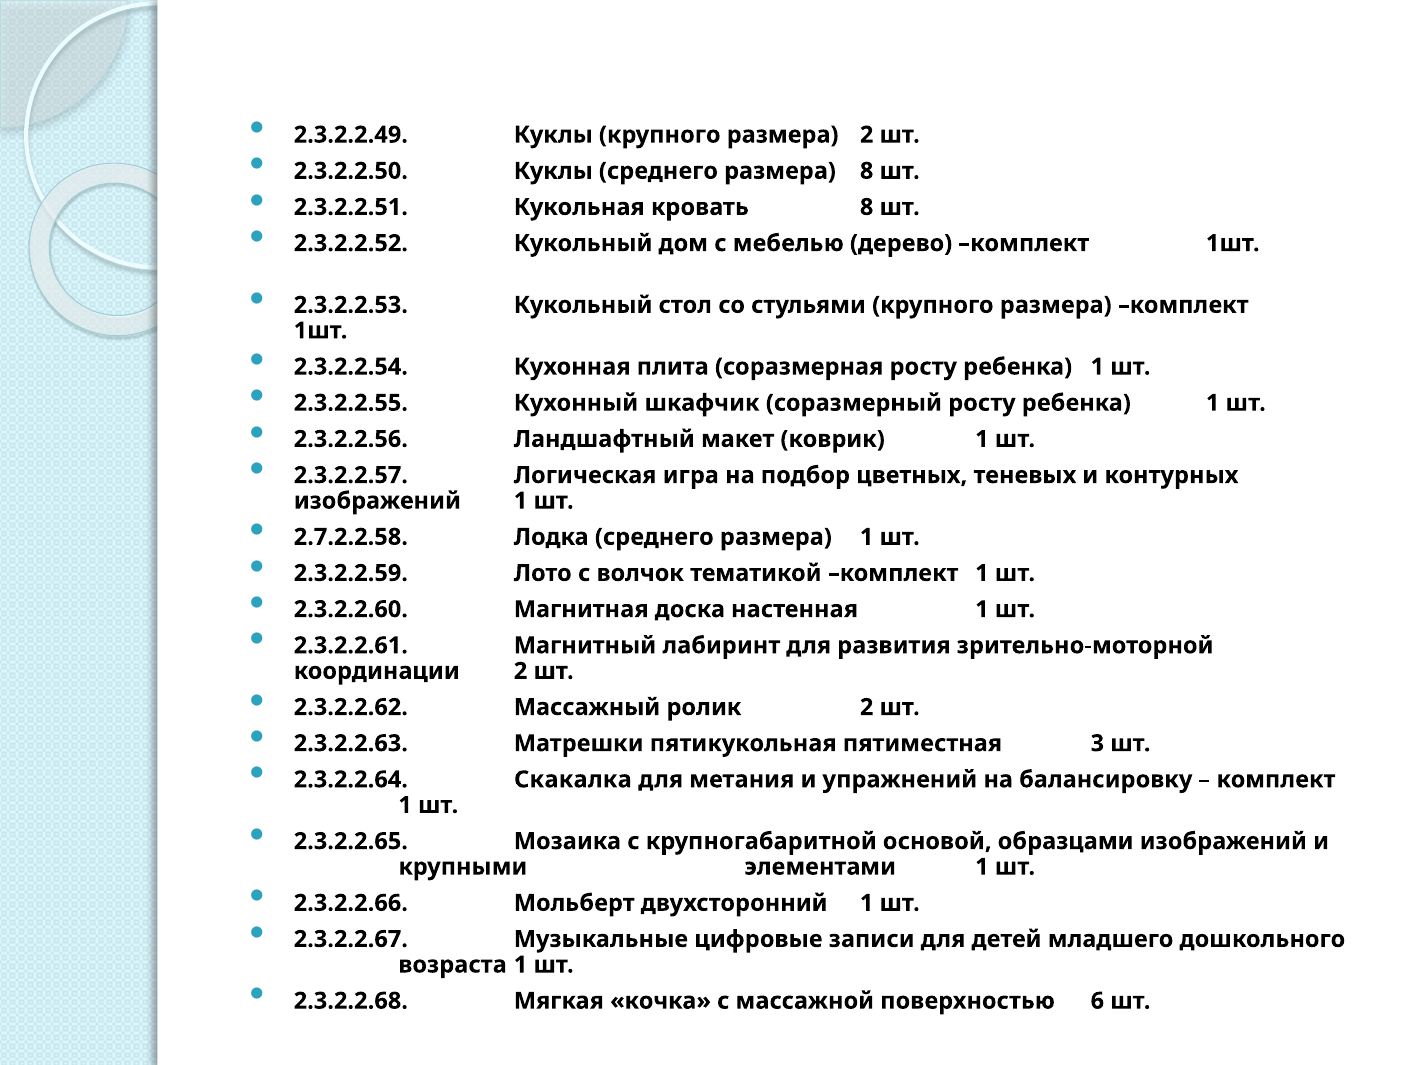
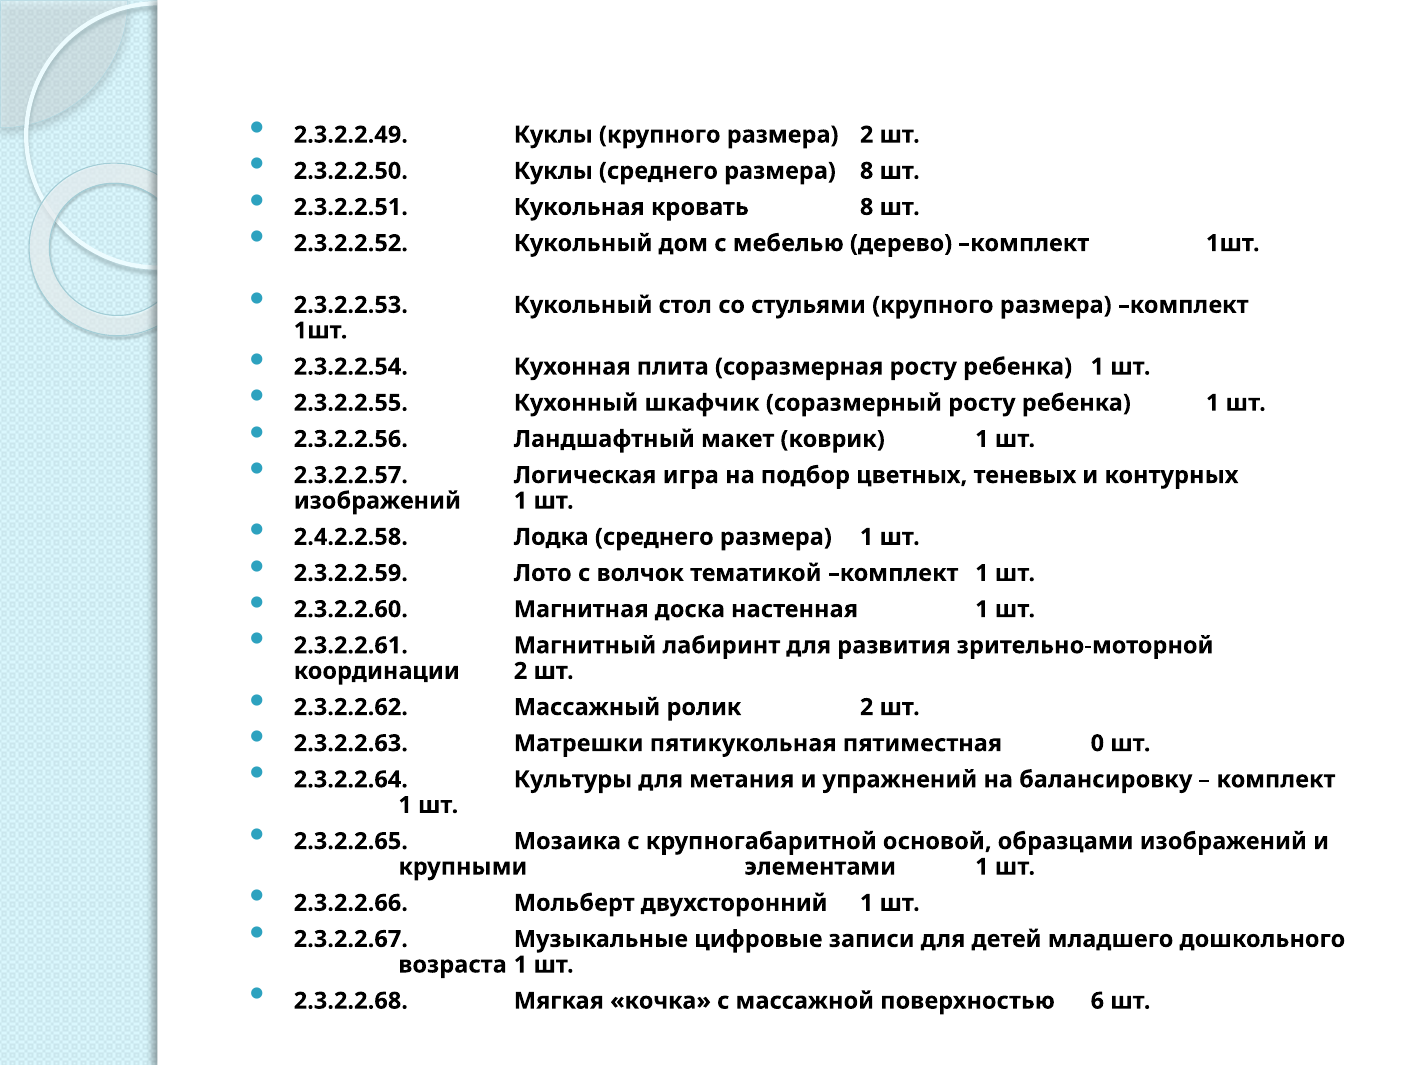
2.7.2.2.58: 2.7.2.2.58 -> 2.4.2.2.58
3: 3 -> 0
Скакалка: Скакалка -> Культуры
